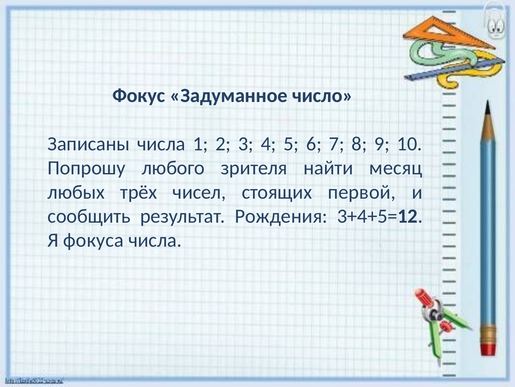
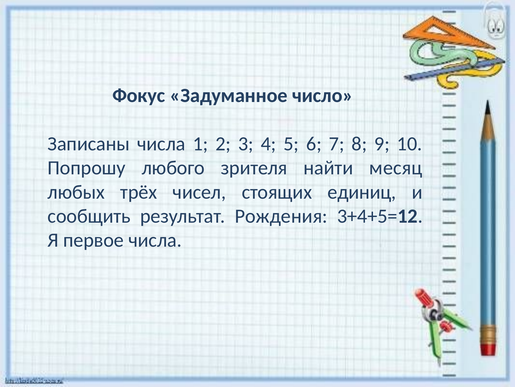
первой: первой -> единиц
фокуса: фокуса -> первое
